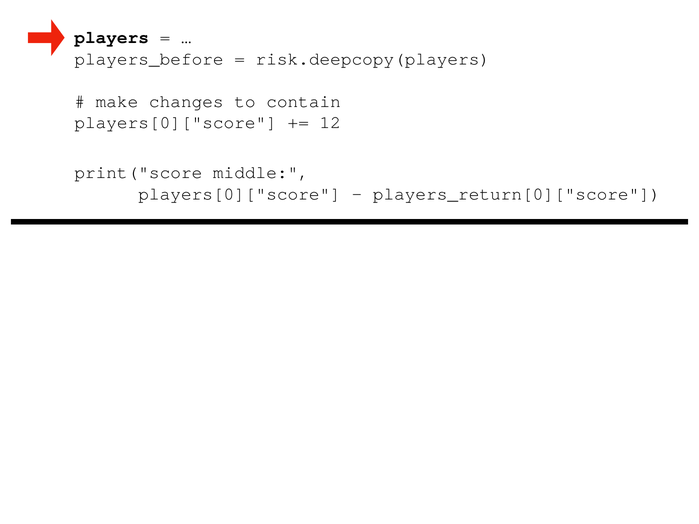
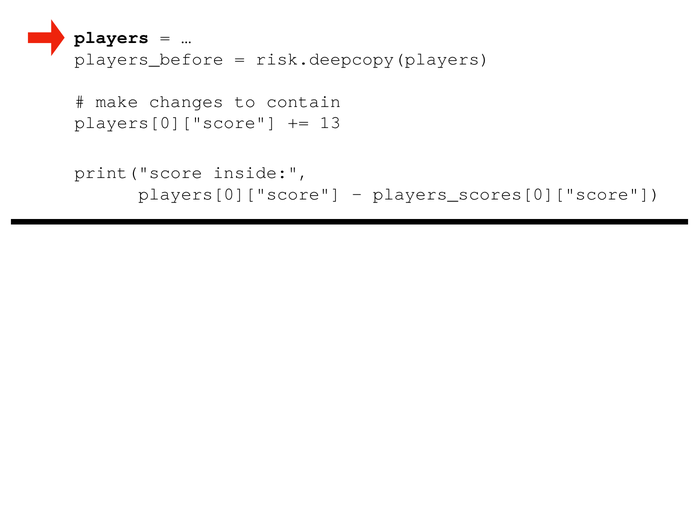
12: 12 -> 13
middle: middle -> inside
players_return[0]["score: players_return[0]["score -> players_scores[0]["score
